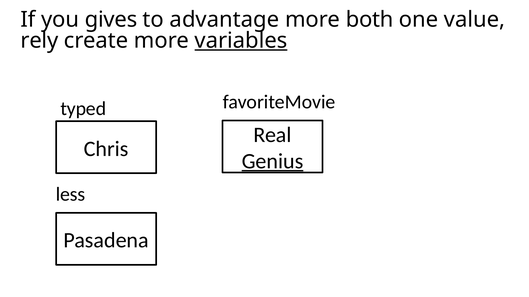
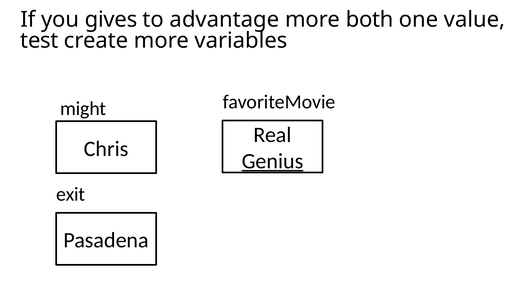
rely: rely -> test
variables underline: present -> none
typed: typed -> might
less: less -> exit
